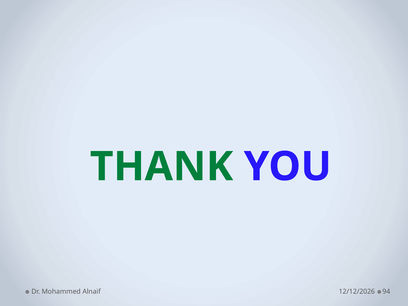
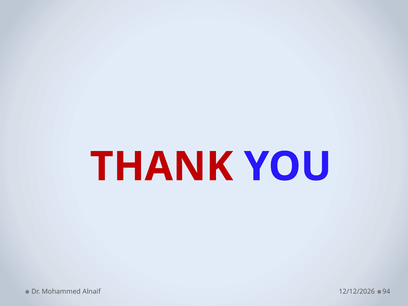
THANK colour: green -> red
